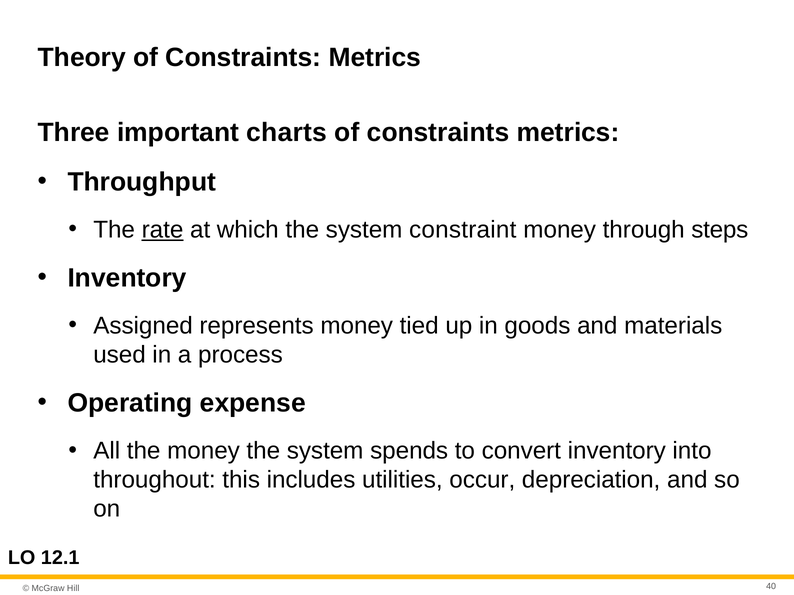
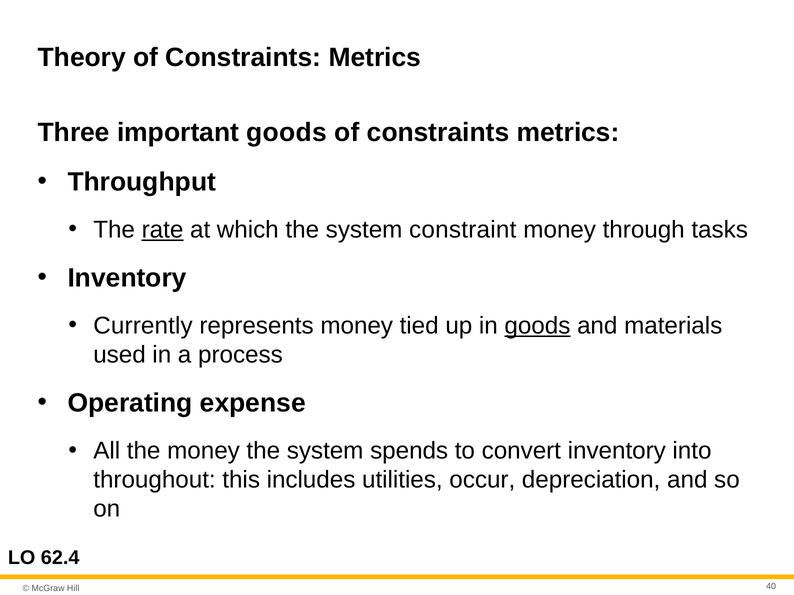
important charts: charts -> goods
steps: steps -> tasks
Assigned: Assigned -> Currently
goods at (537, 326) underline: none -> present
12.1: 12.1 -> 62.4
